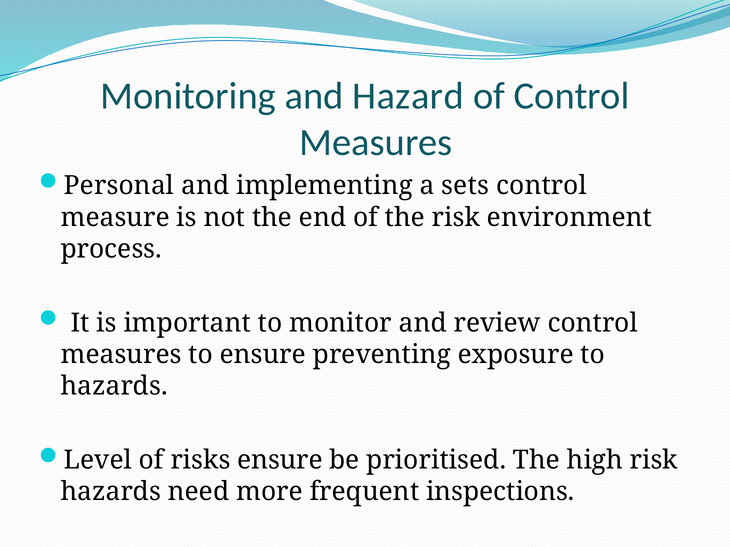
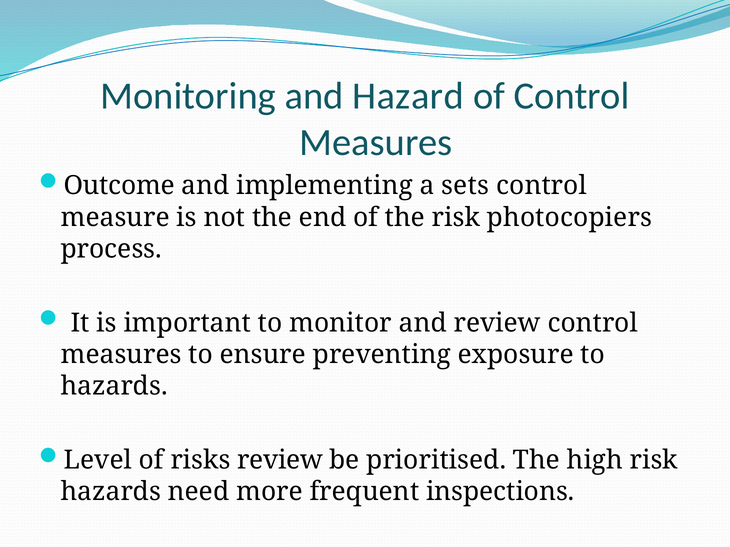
Personal: Personal -> Outcome
environment: environment -> photocopiers
risks ensure: ensure -> review
